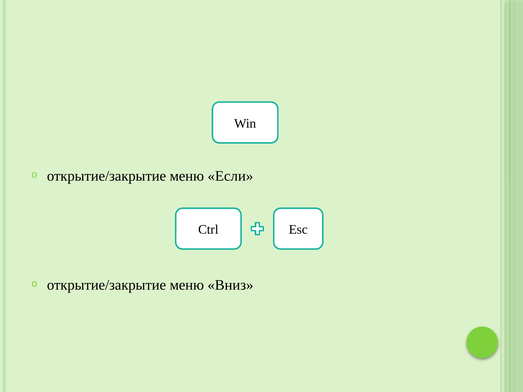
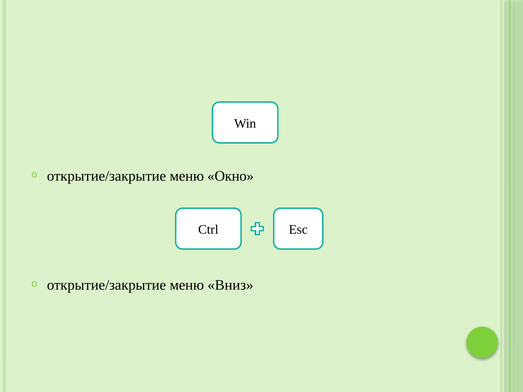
Если: Если -> Окно
